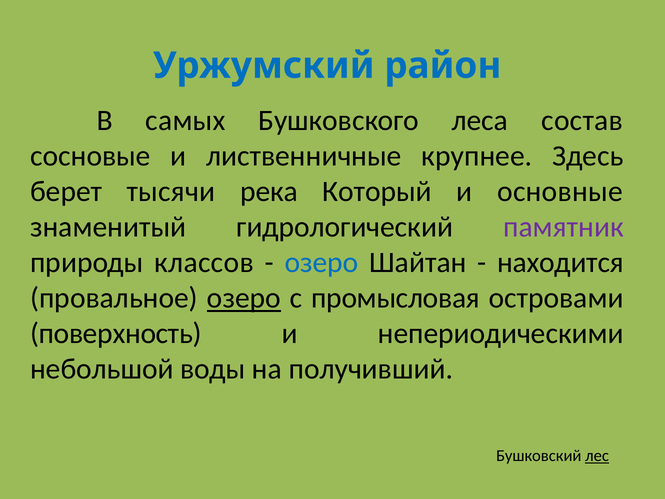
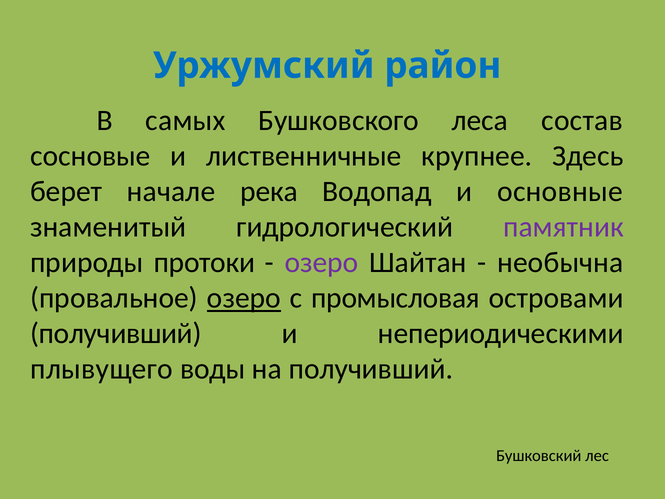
тысячи: тысячи -> начале
Который: Который -> Водопад
классов: классов -> протоки
озеро at (322, 263) colour: blue -> purple
находится: находится -> необычна
поверхность at (116, 333): поверхность -> получивший
небольшой: небольшой -> плывущего
лес underline: present -> none
